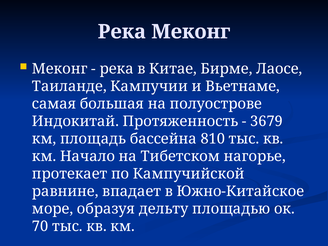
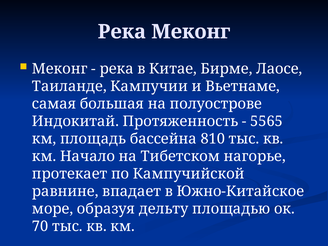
3679: 3679 -> 5565
